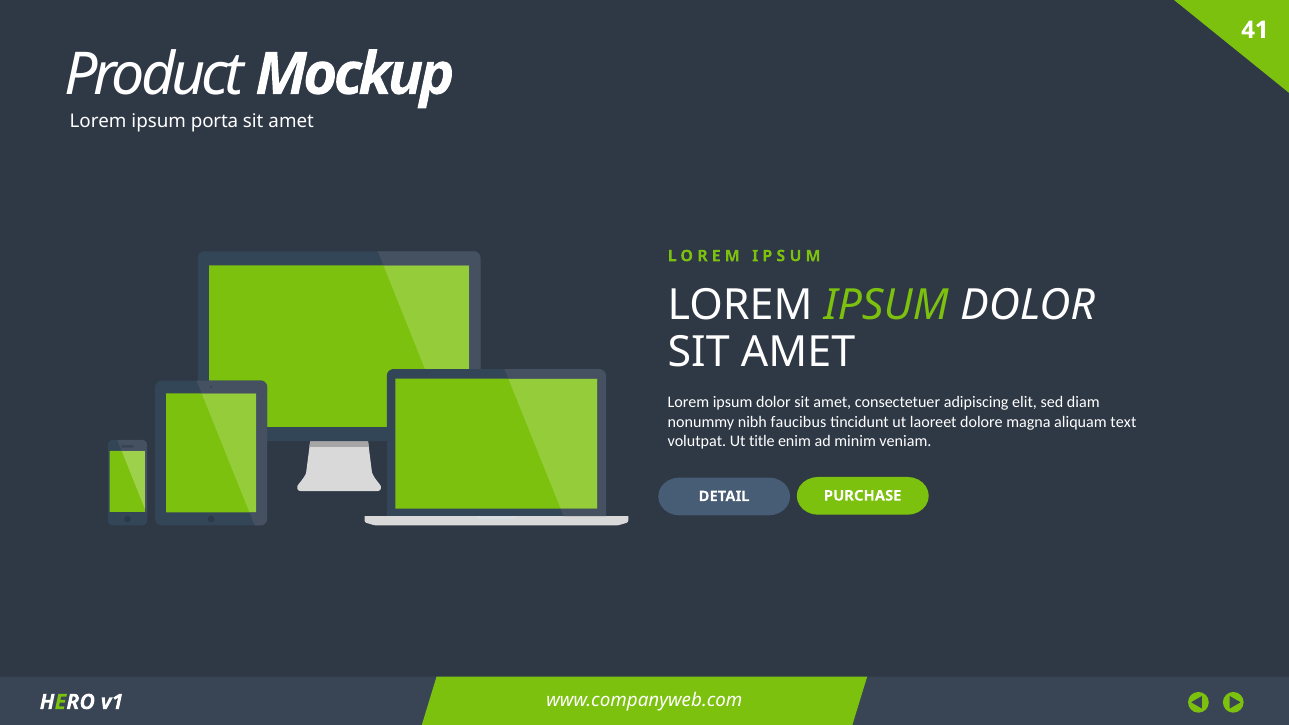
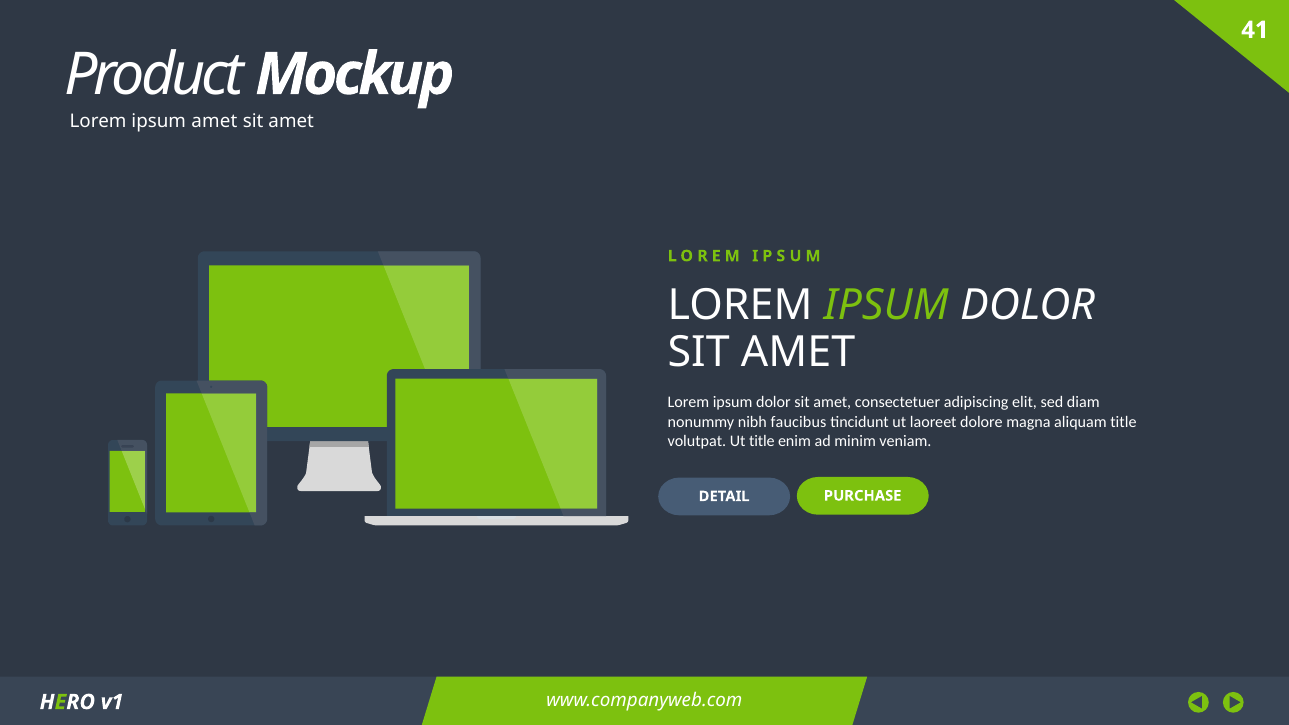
ipsum porta: porta -> amet
aliquam text: text -> title
